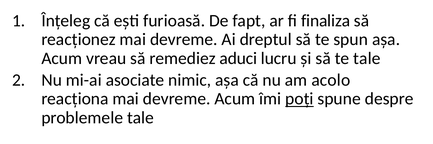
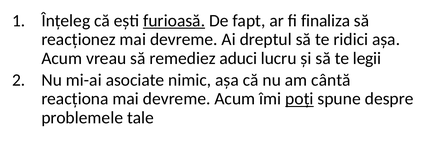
furioasă underline: none -> present
spun: spun -> ridici
te tale: tale -> legii
acolo: acolo -> cântă
